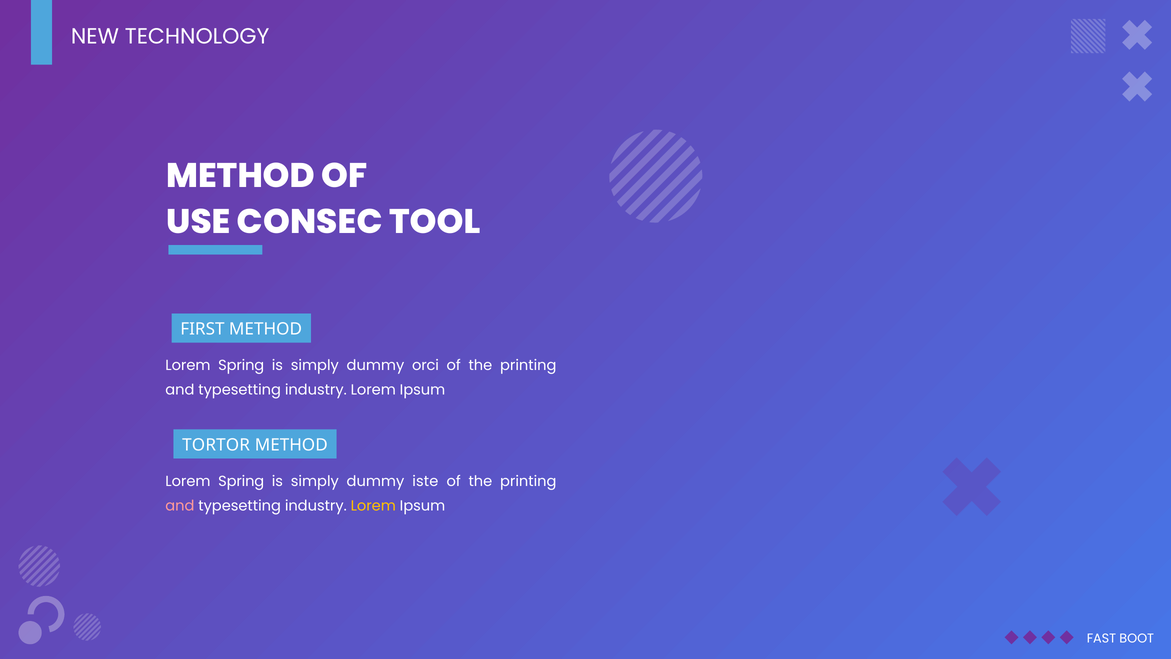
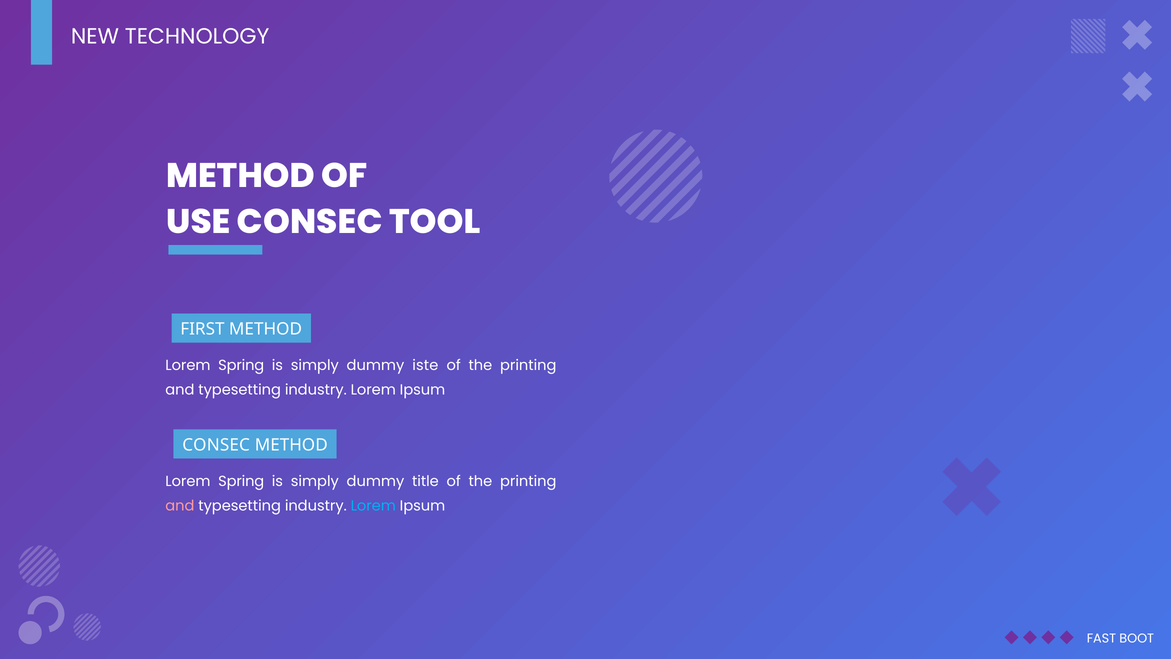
orci: orci -> iste
TORTOR at (216, 445): TORTOR -> CONSEC
iste: iste -> title
Lorem at (373, 506) colour: yellow -> light blue
